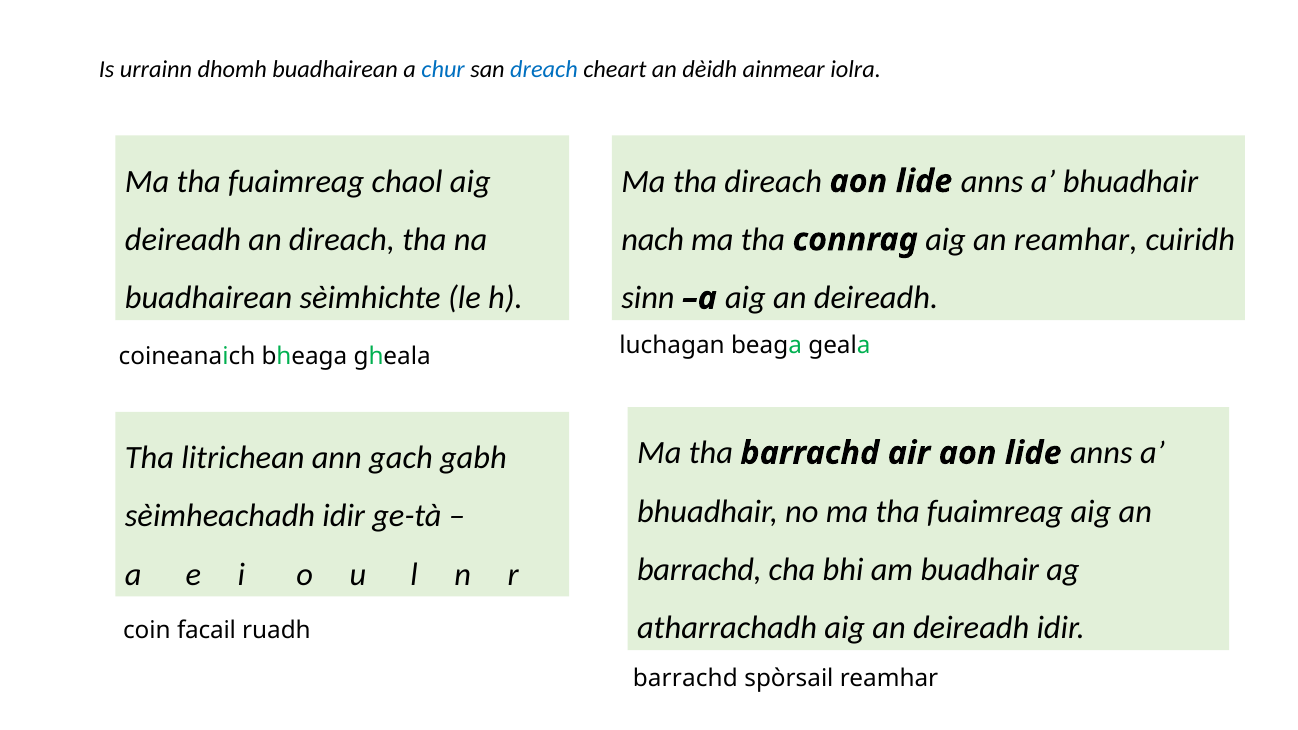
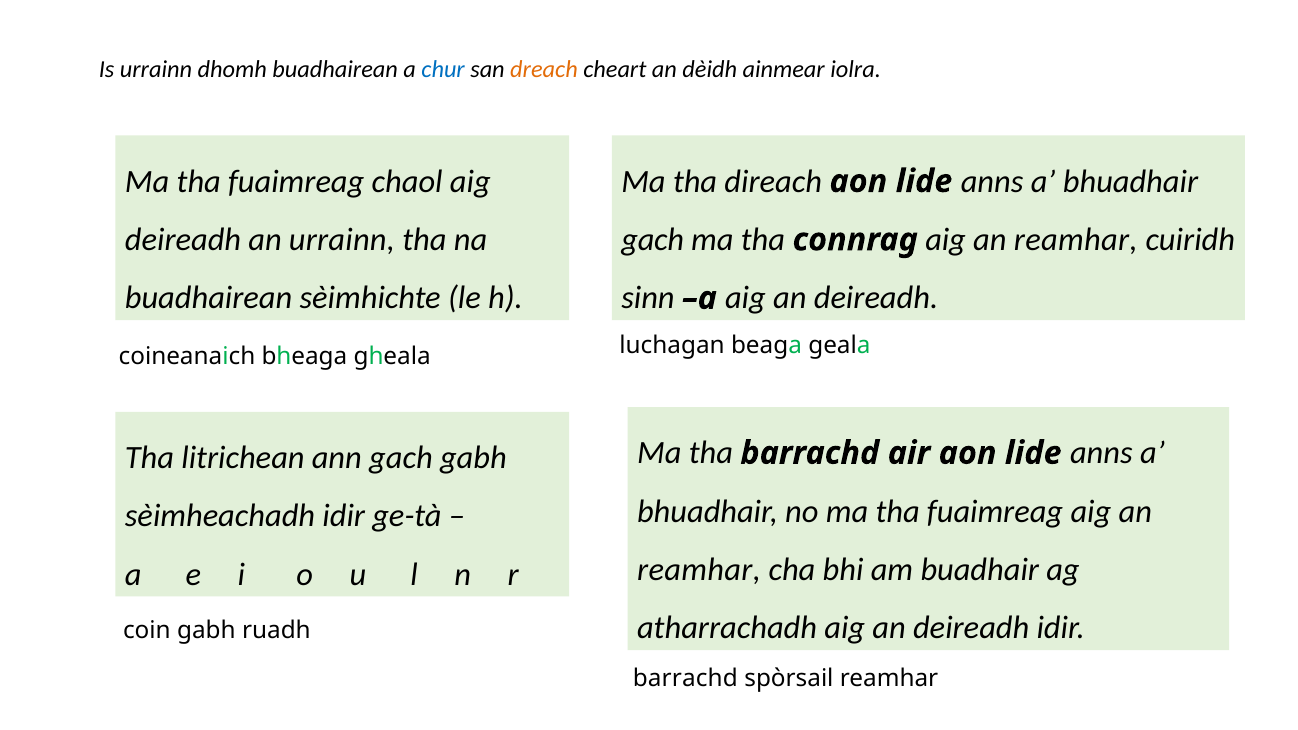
dreach colour: blue -> orange
an direach: direach -> urrainn
nach at (653, 240): nach -> gach
barrachd at (699, 570): barrachd -> reamhar
coin facail: facail -> gabh
